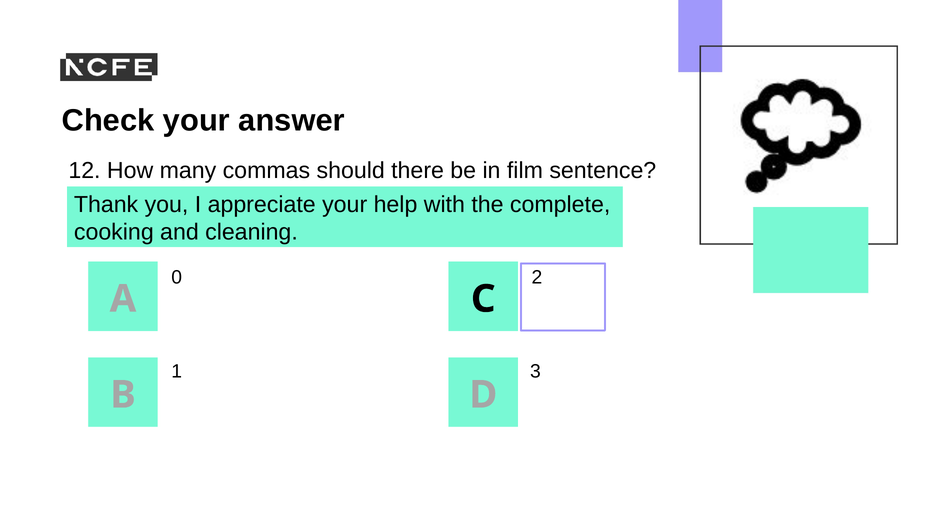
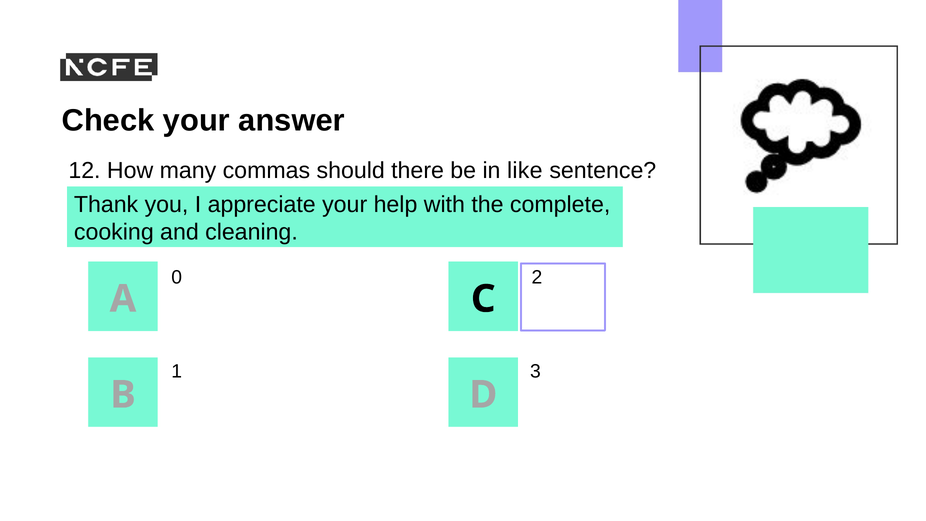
film: film -> like
